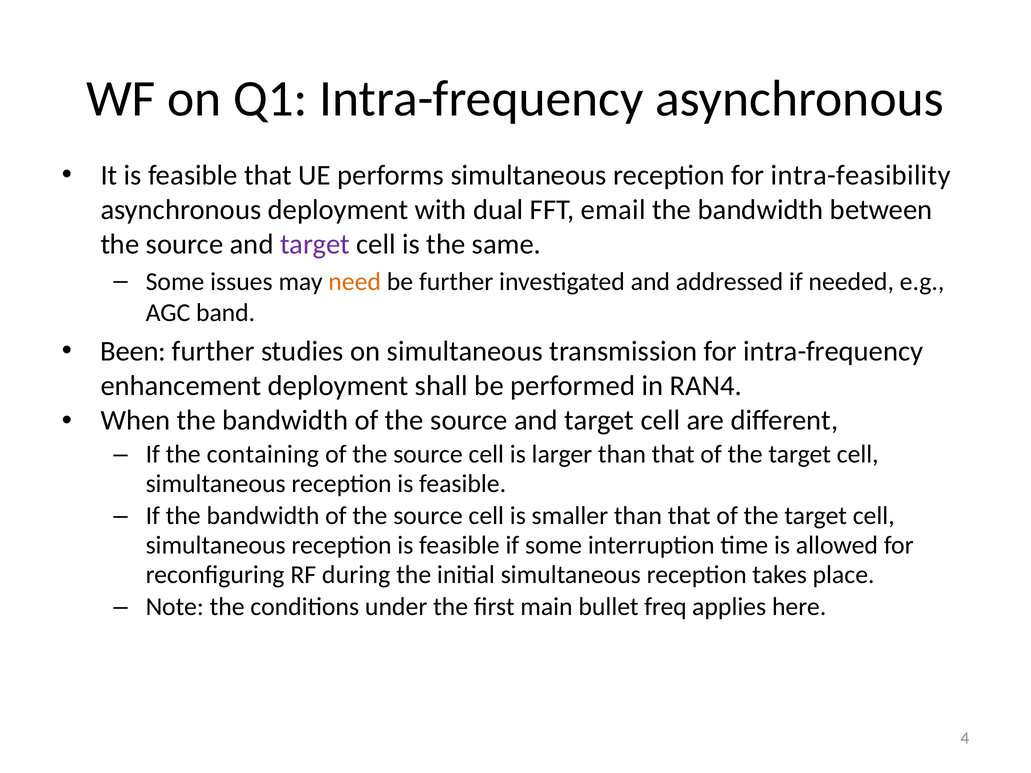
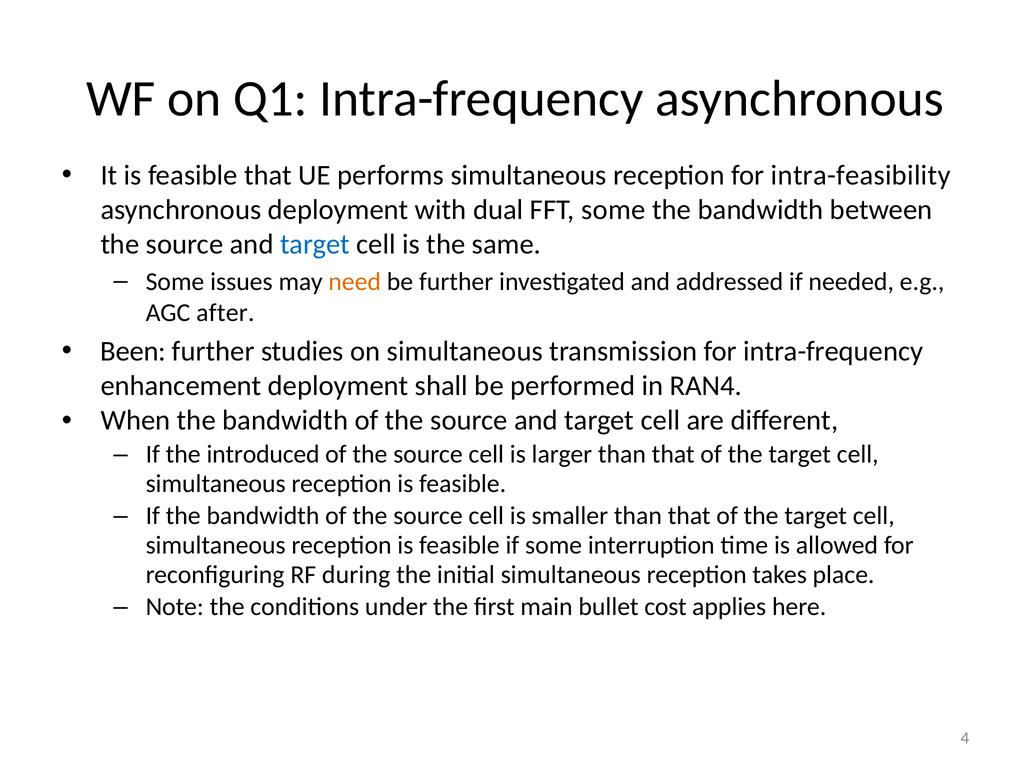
FFT email: email -> some
target at (315, 244) colour: purple -> blue
band: band -> after
containing: containing -> introduced
freq: freq -> cost
